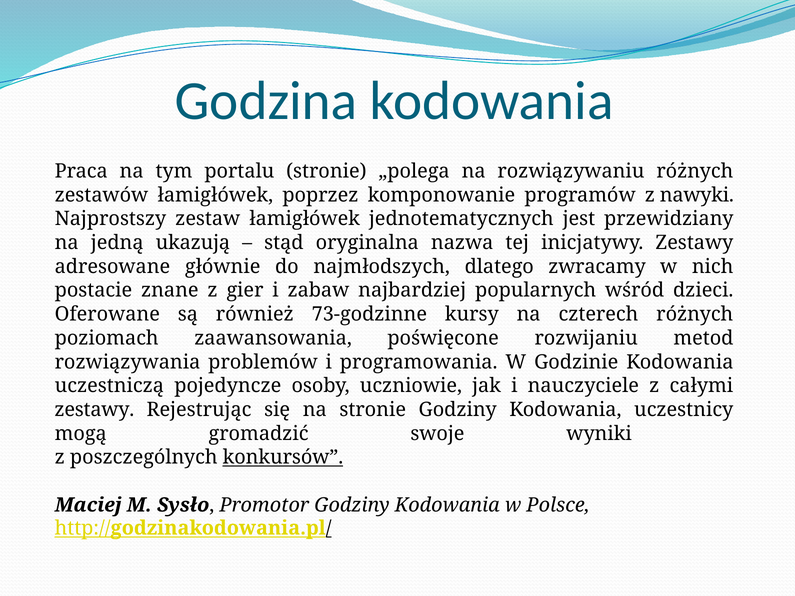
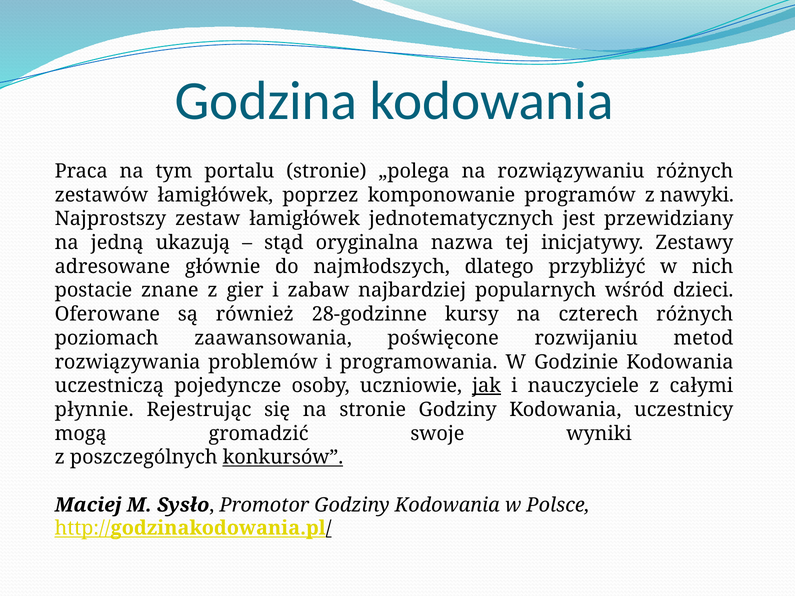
zwracamy: zwracamy -> przybliżyć
73-godzinne: 73-godzinne -> 28-godzinne
jak underline: none -> present
zestawy at (94, 410): zestawy -> płynnie
